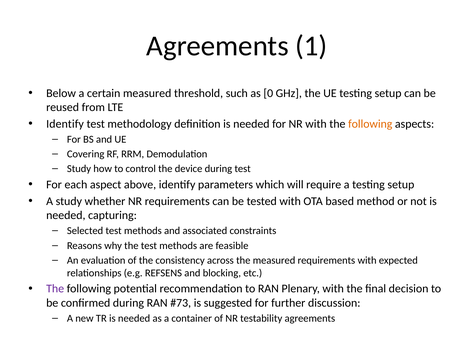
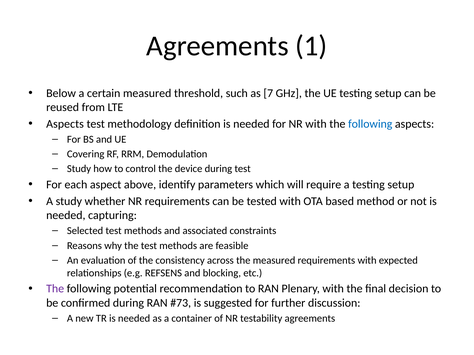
0: 0 -> 7
Identify at (65, 124): Identify -> Aspects
following at (370, 124) colour: orange -> blue
